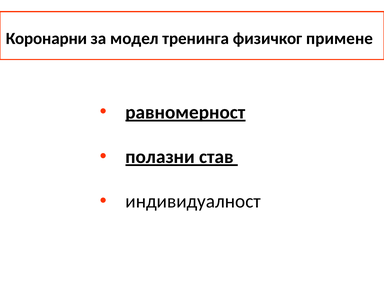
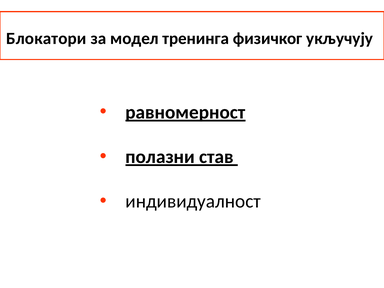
Коронарни: Коронарни -> Блокатори
примене: примене -> укључују
